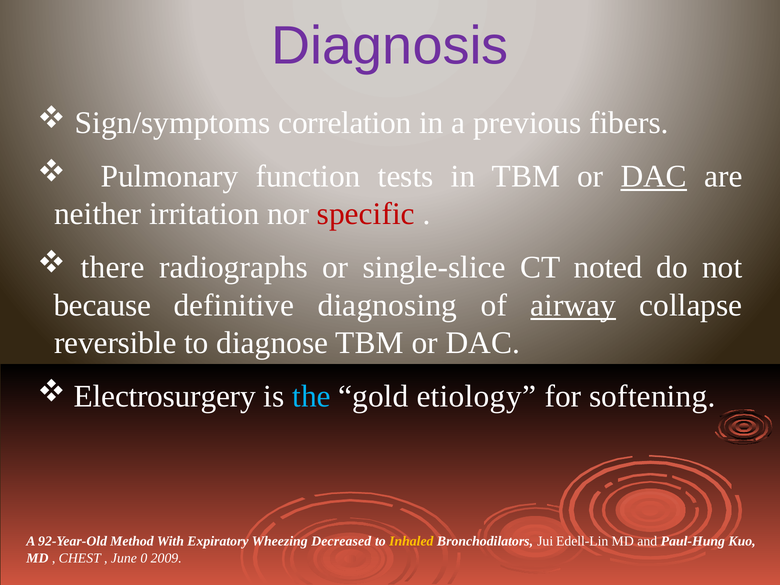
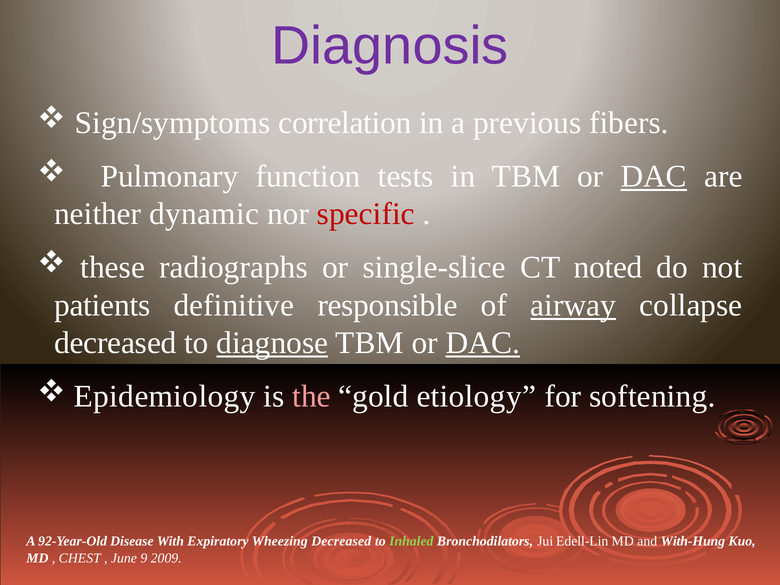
irritation: irritation -> dynamic
there: there -> these
because: because -> patients
diagnosing: diagnosing -> responsible
reversible at (115, 343): reversible -> decreased
diagnose underline: none -> present
DAC at (483, 343) underline: none -> present
Electrosurgery: Electrosurgery -> Epidemiology
the colour: light blue -> pink
Method: Method -> Disease
Inhaled colour: yellow -> light green
Paul-Hung: Paul-Hung -> With-Hung
0: 0 -> 9
